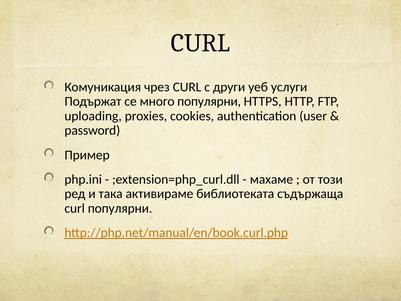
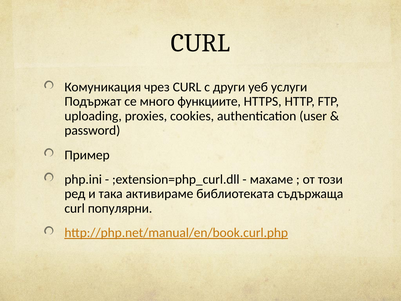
много популярни: популярни -> функциите
